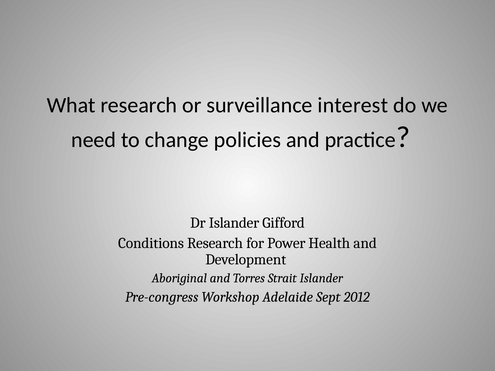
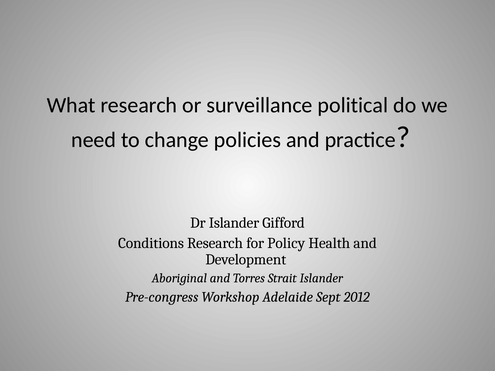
interest: interest -> political
Power: Power -> Policy
